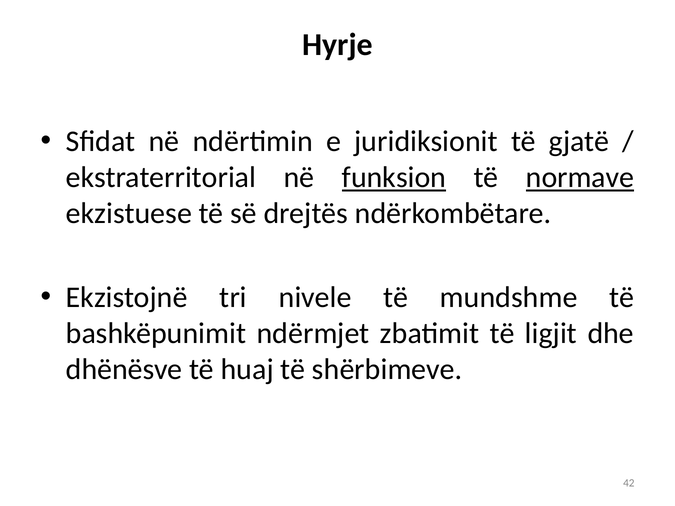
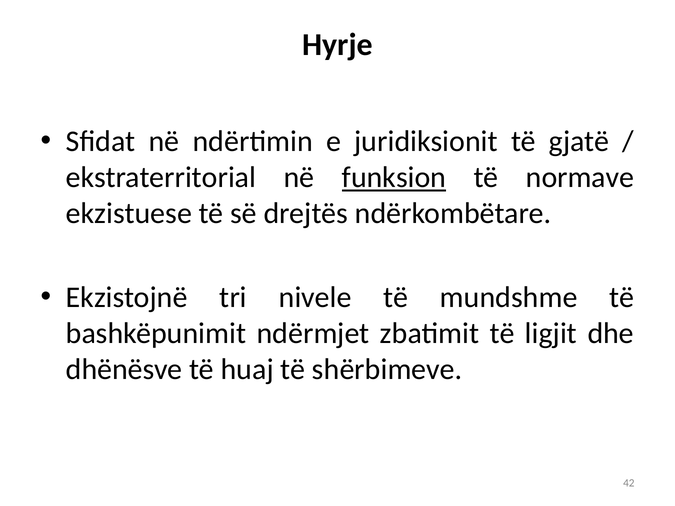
normave underline: present -> none
